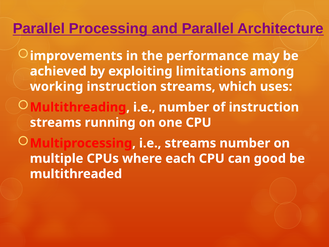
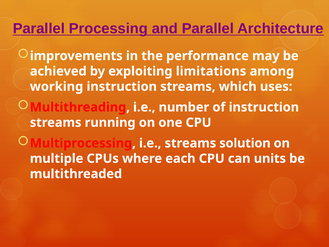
streams number: number -> solution
good: good -> units
